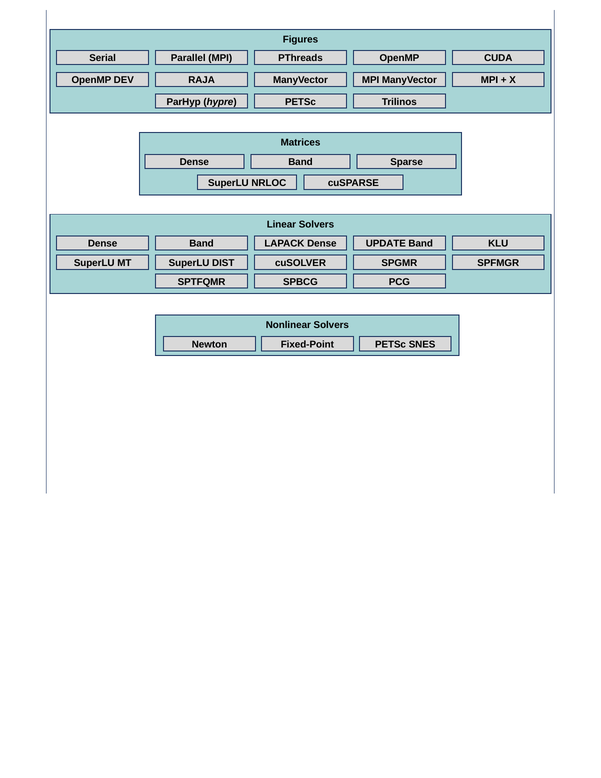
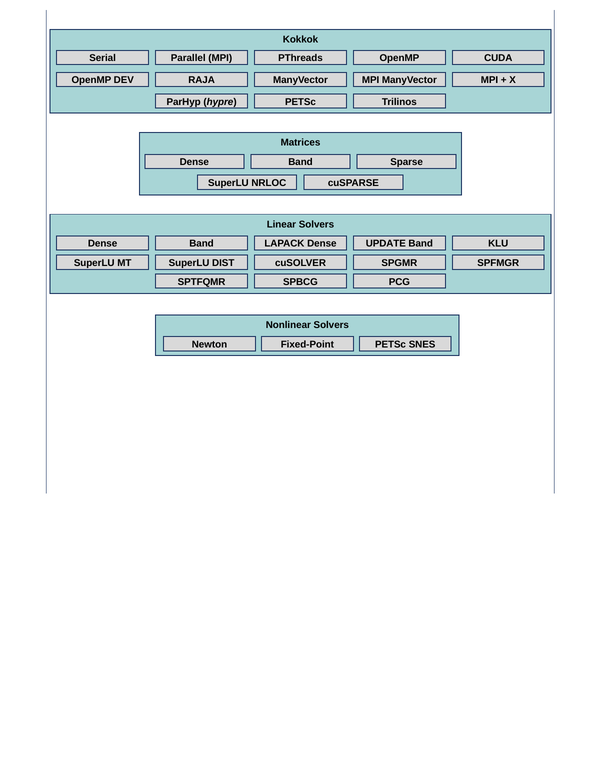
Figures: Figures -> Kokkok
